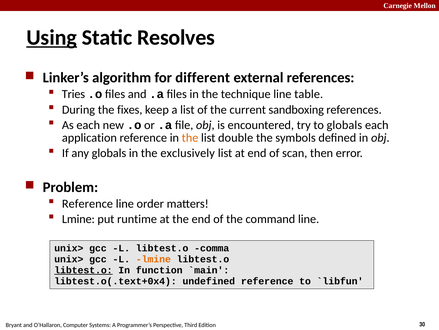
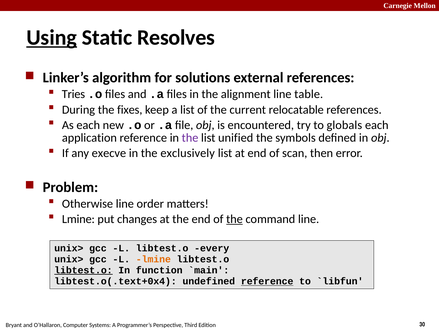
different: different -> solutions
technique: technique -> alignment
sandboxing: sandboxing -> relocatable
the at (190, 138) colour: orange -> purple
double: double -> unified
any globals: globals -> execve
Reference at (87, 203): Reference -> Otherwise
runtime: runtime -> changes
the at (234, 218) underline: none -> present
comma: comma -> every
reference at (267, 281) underline: none -> present
